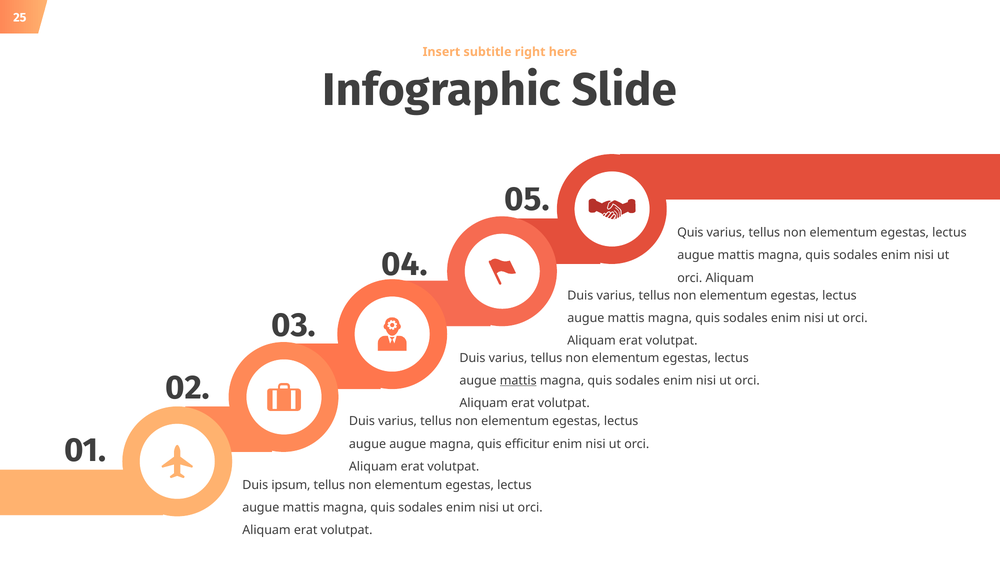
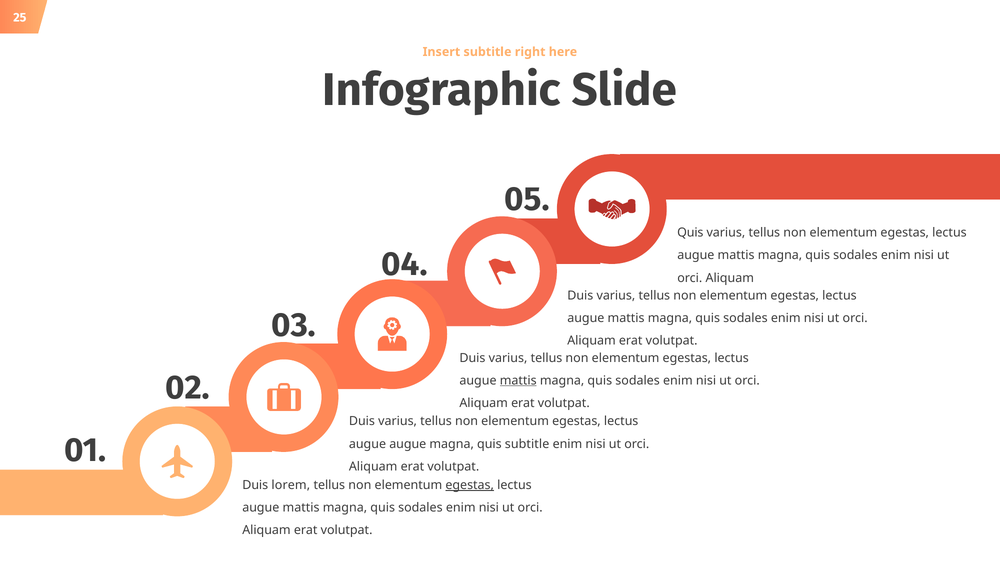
quis efficitur: efficitur -> subtitle
ipsum: ipsum -> lorem
egestas at (470, 485) underline: none -> present
